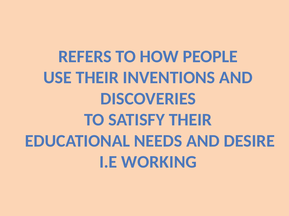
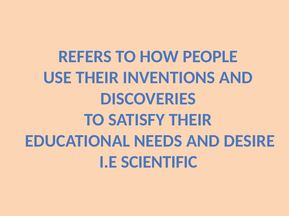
WORKING: WORKING -> SCIENTIFIC
